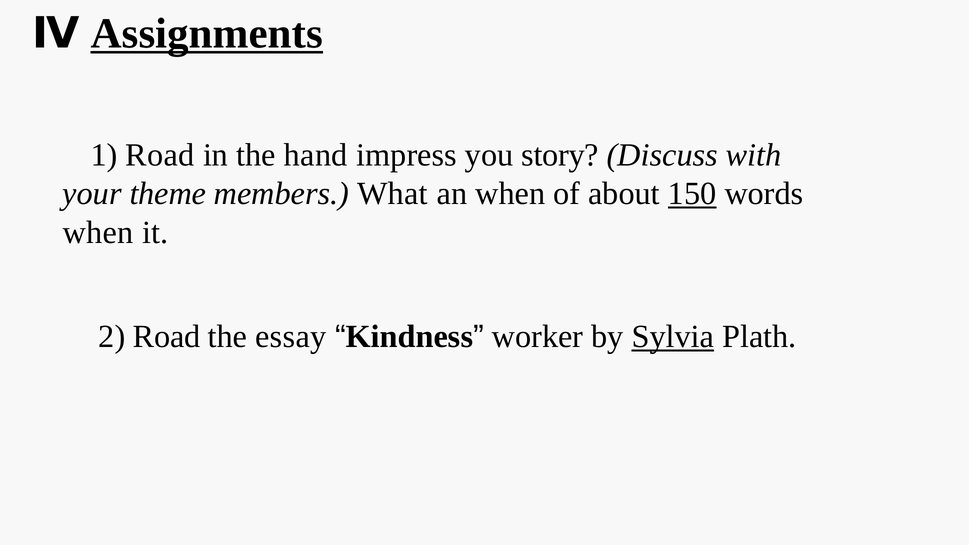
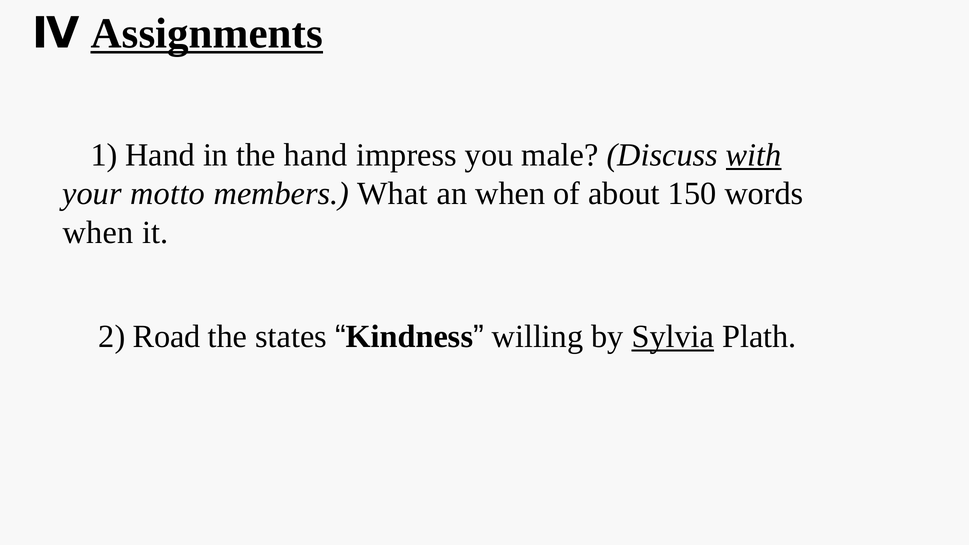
1 Road: Road -> Hand
story: story -> male
with underline: none -> present
theme: theme -> motto
150 underline: present -> none
essay: essay -> states
worker: worker -> willing
